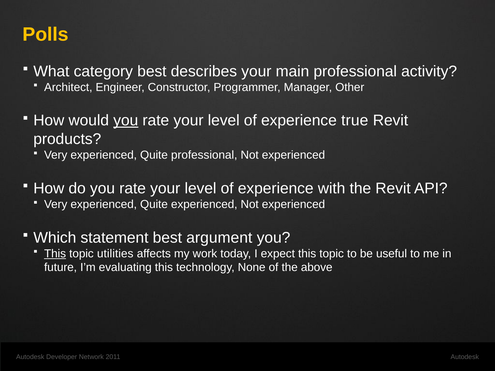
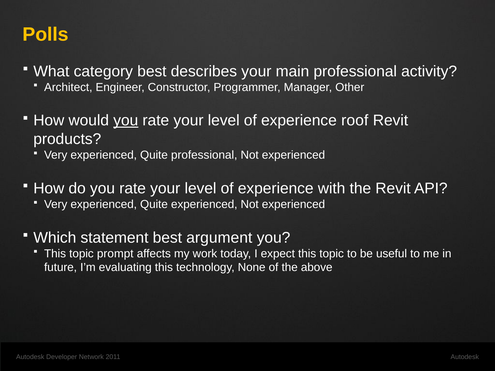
true: true -> roof
This at (55, 254) underline: present -> none
utilities: utilities -> prompt
